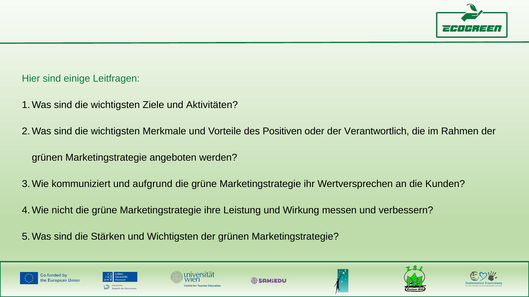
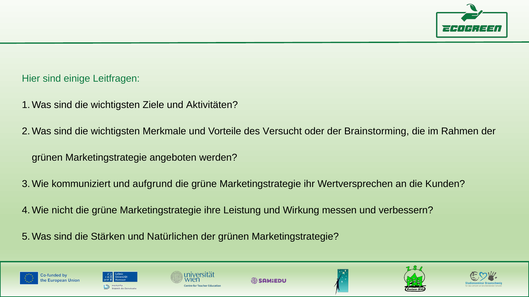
Positiven: Positiven -> Versucht
Verantwortlich: Verantwortlich -> Brainstorming
und Wichtigsten: Wichtigsten -> Natürlichen
